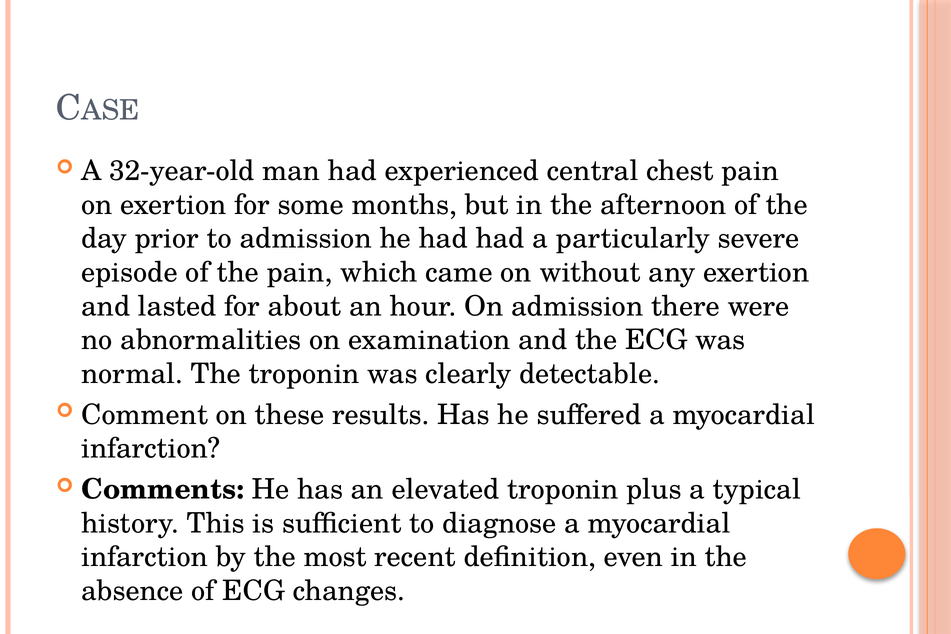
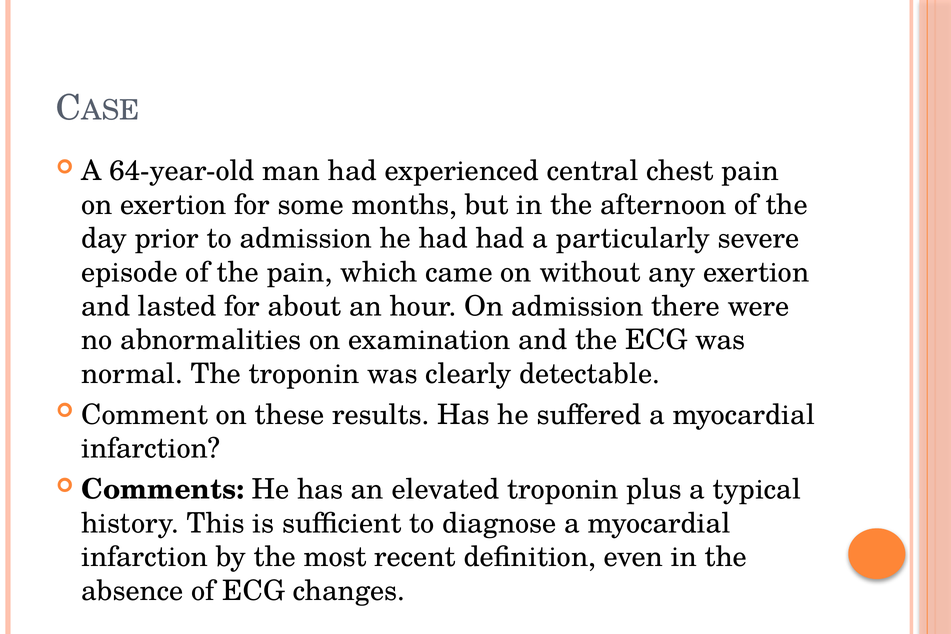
32-year-old: 32-year-old -> 64-year-old
